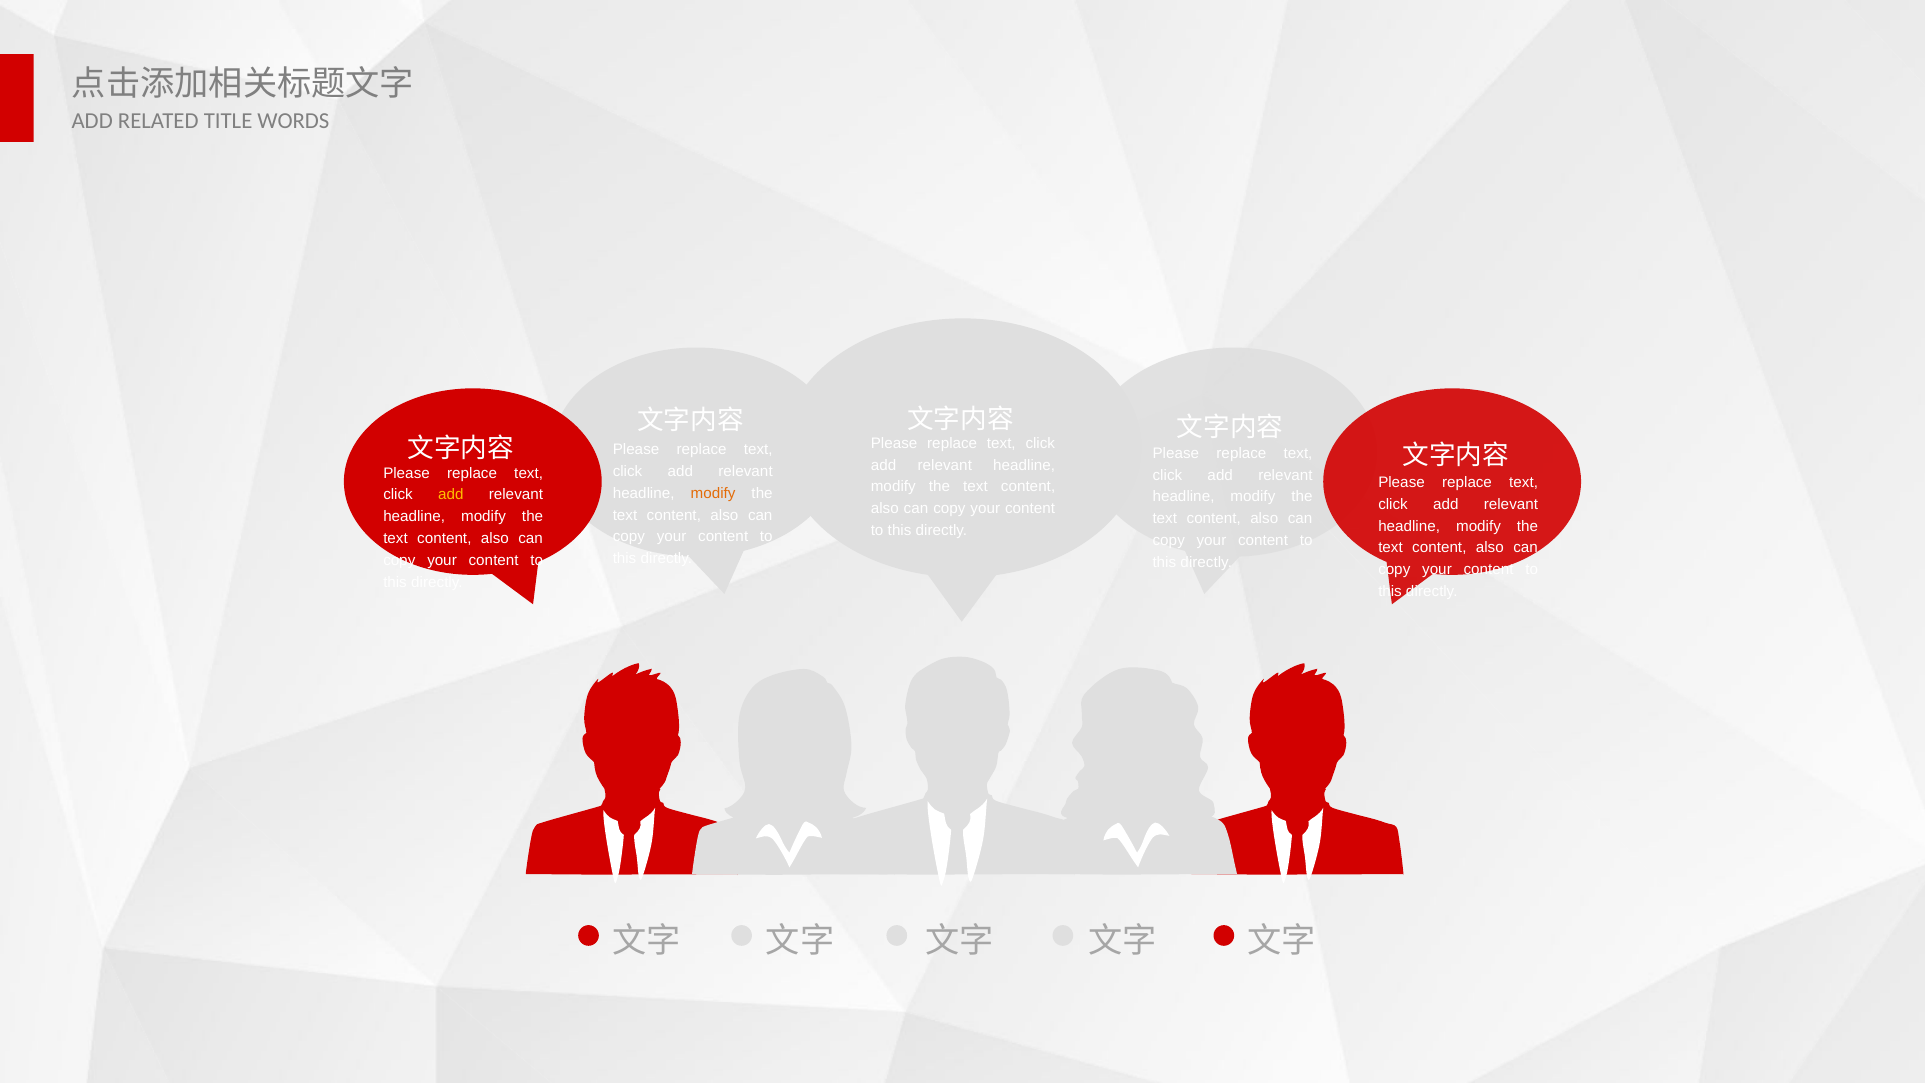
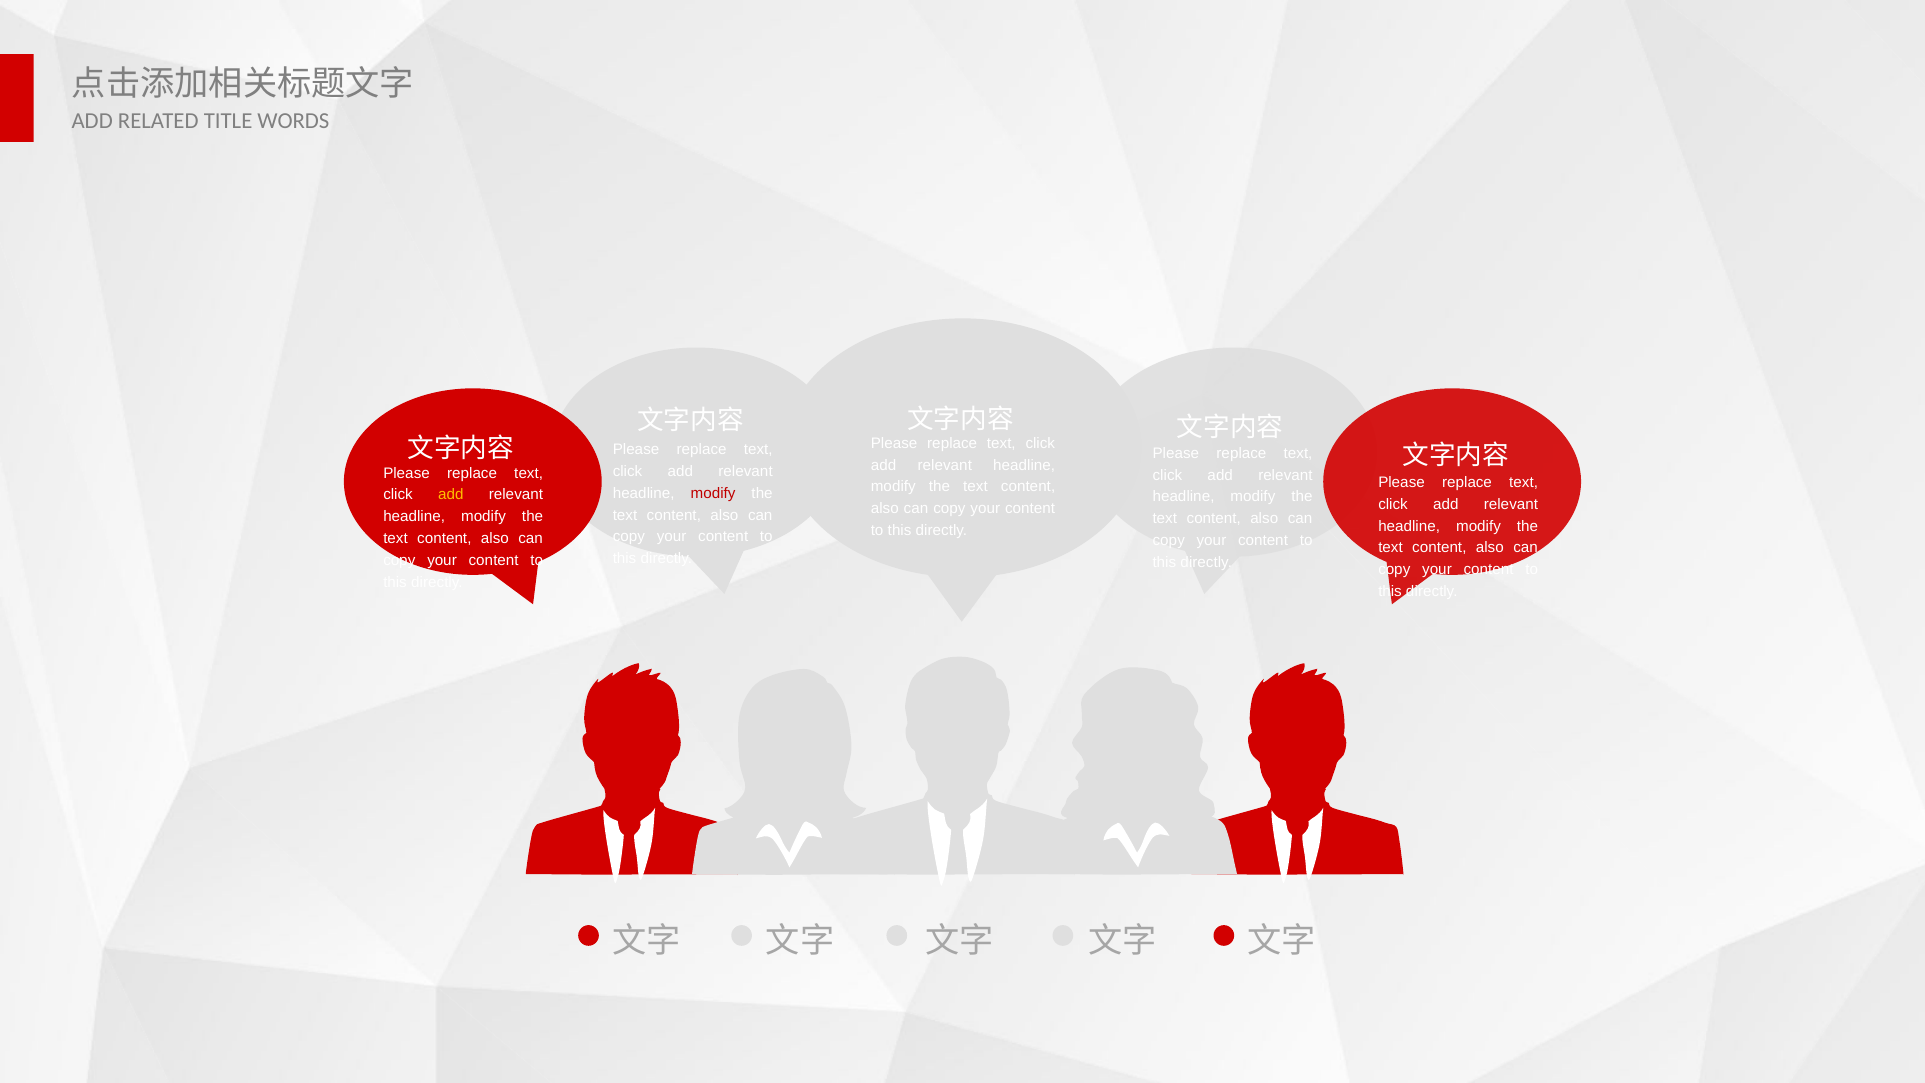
modify at (713, 493) colour: orange -> red
